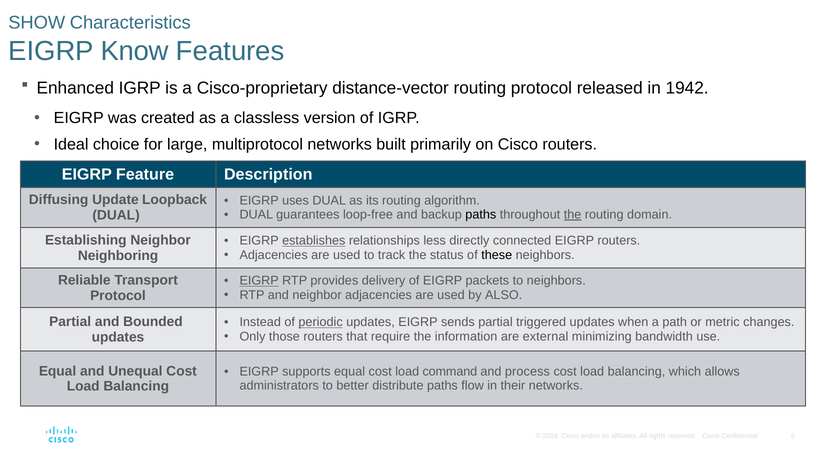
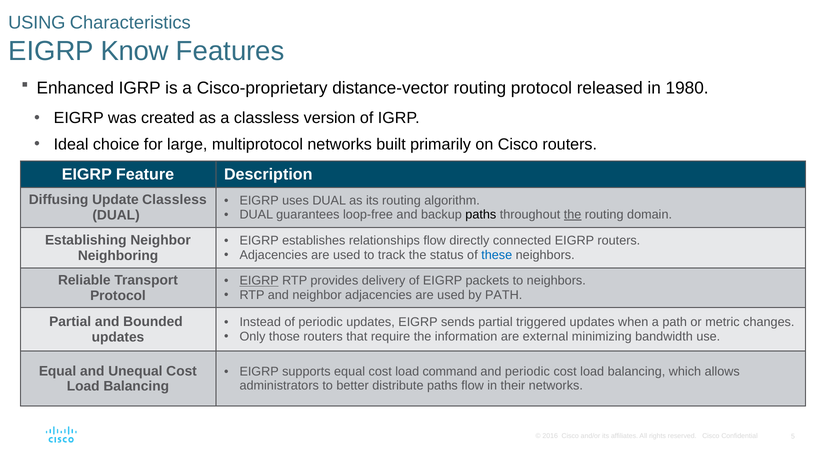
SHOW: SHOW -> USING
1942: 1942 -> 1980
Update Loopback: Loopback -> Classless
establishes underline: present -> none
relationships less: less -> flow
these colour: black -> blue
by ALSO: ALSO -> PATH
periodic at (321, 322) underline: present -> none
and process: process -> periodic
